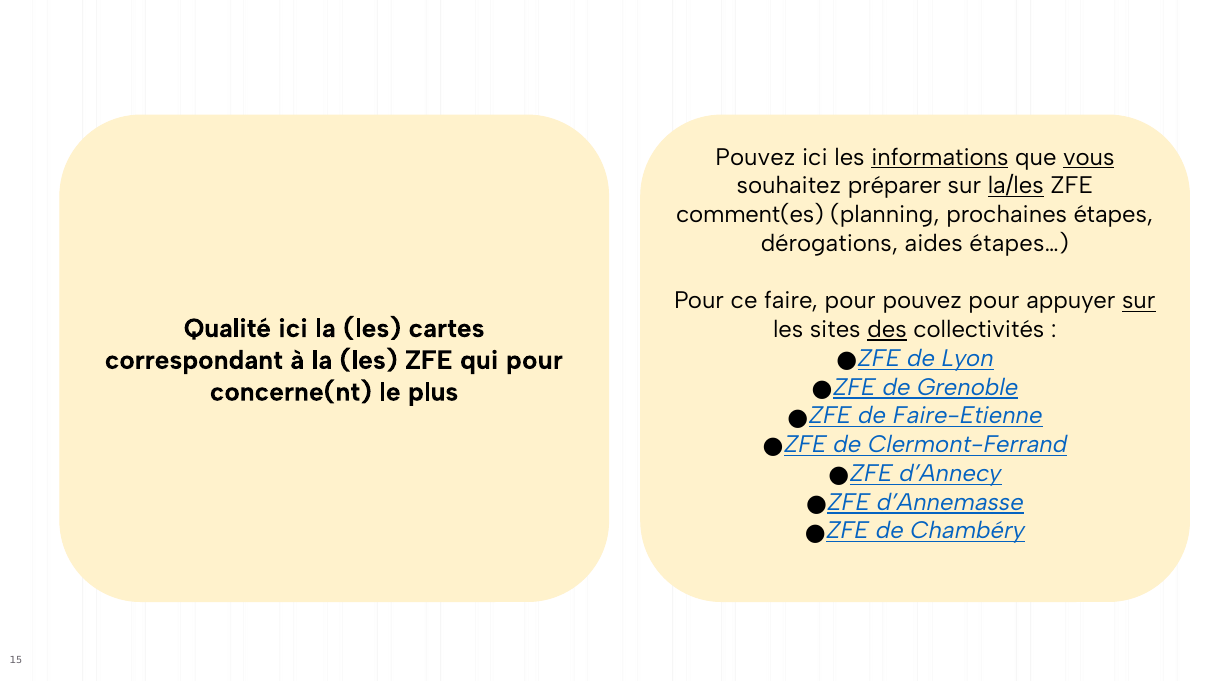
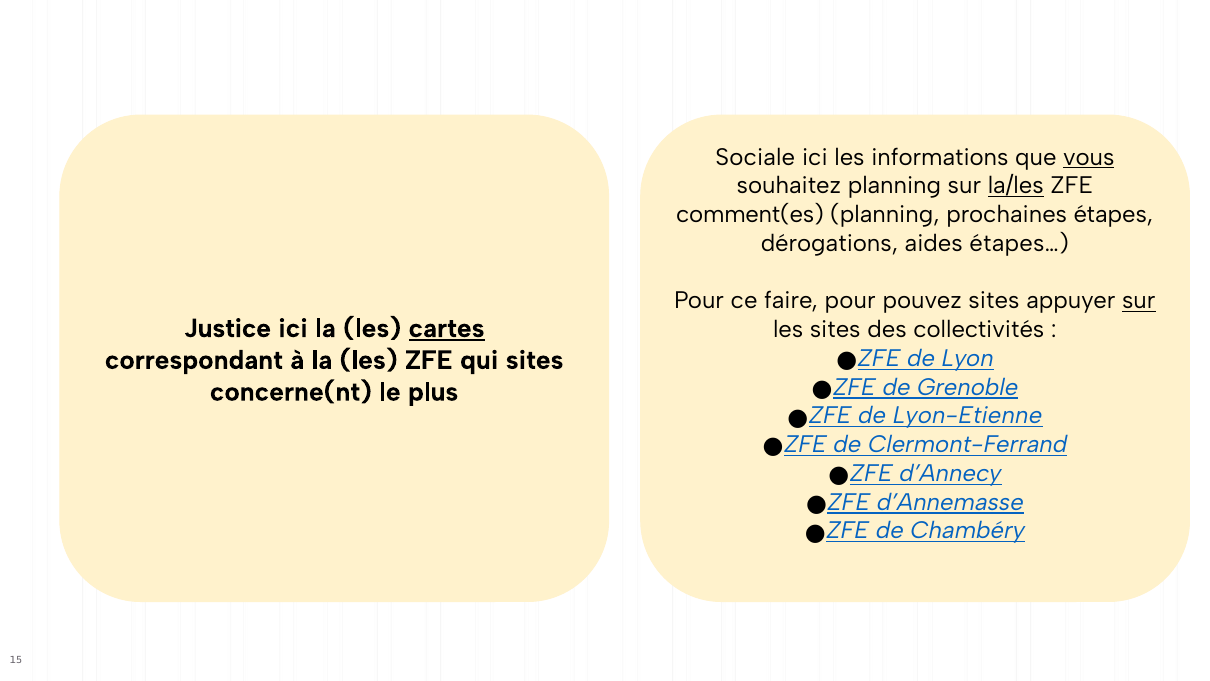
Pouvez at (755, 157): Pouvez -> Sociale
informations underline: present -> none
souhaitez préparer: préparer -> planning
pouvez pour: pour -> sites
Qualité: Qualité -> Justice
cartes underline: none -> present
des underline: present -> none
qui pour: pour -> sites
Faire-Etienne: Faire-Etienne -> Lyon-Etienne
